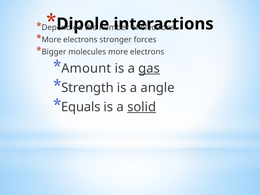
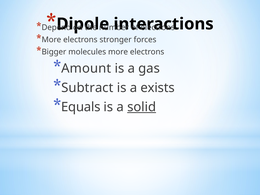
gas underline: present -> none
Strength: Strength -> Subtract
angle: angle -> exists
